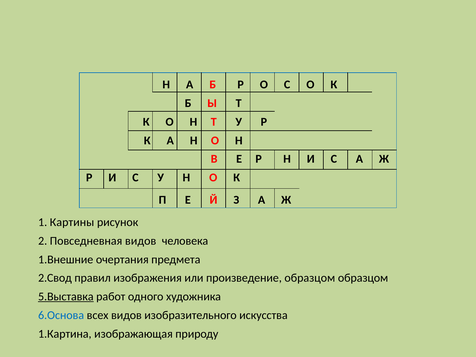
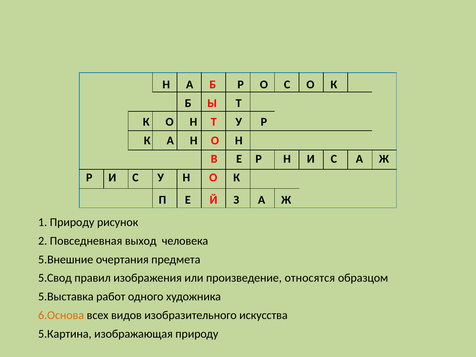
1 Картины: Картины -> Природу
Повседневная видов: видов -> выход
1.Внешние: 1.Внешние -> 5.Внешние
2.Свод: 2.Свод -> 5.Свод
произведение образцом: образцом -> относятся
5.Выставка underline: present -> none
6.Основа colour: blue -> orange
1.Картина: 1.Картина -> 5.Картина
